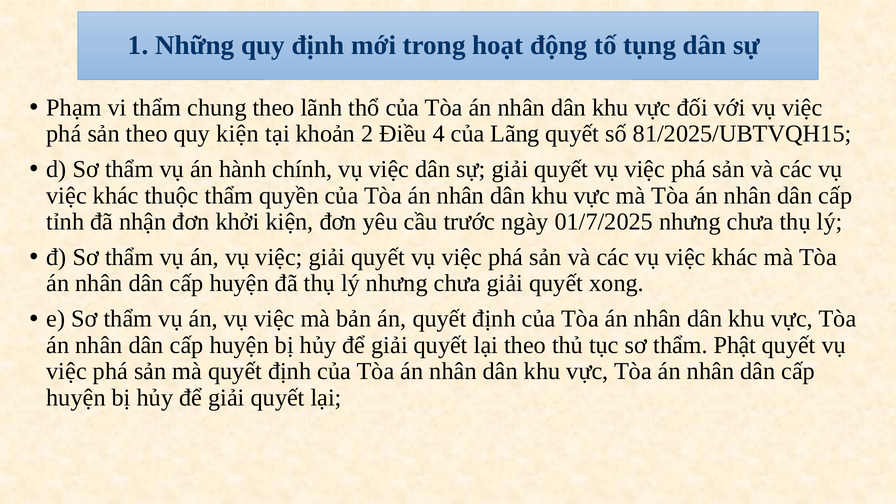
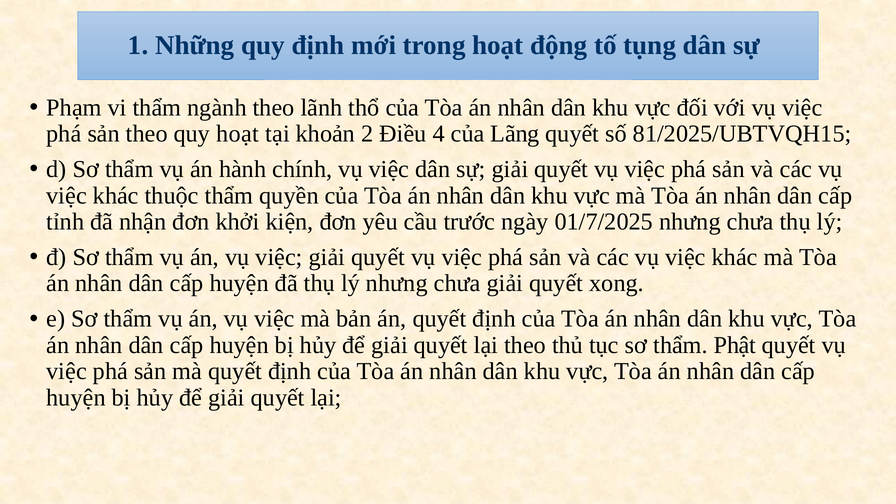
chung: chung -> ngành
quy kiện: kiện -> hoạt
